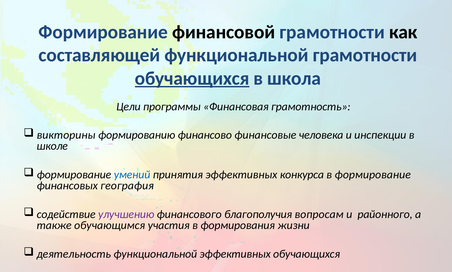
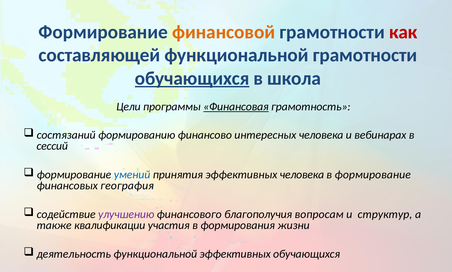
финансовой colour: black -> orange
как colour: black -> red
Финансовая underline: none -> present
викторины: викторины -> состязаний
финансовые: финансовые -> интересных
инспекции: инспекции -> вебинарах
школе: школе -> сессий
эффективных конкурса: конкурса -> человека
районного: районного -> структур
обучающимся: обучающимся -> квалификации
